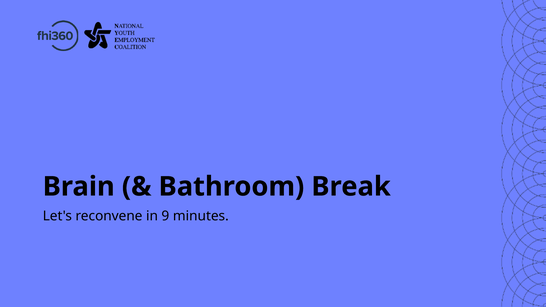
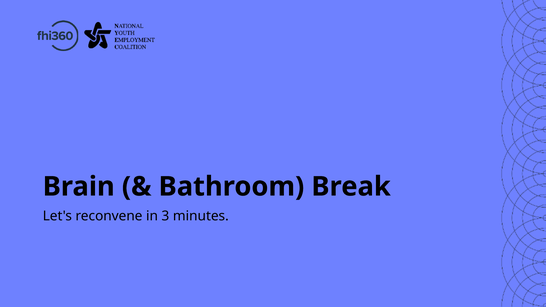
9: 9 -> 3
